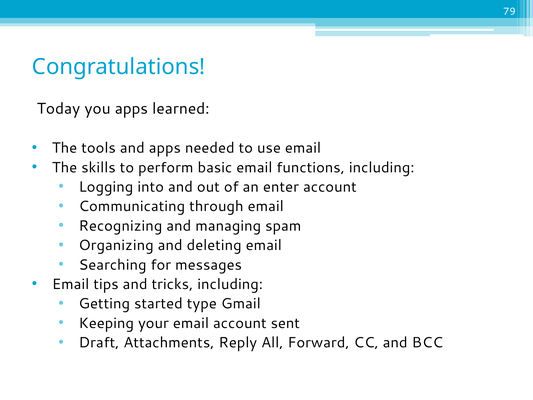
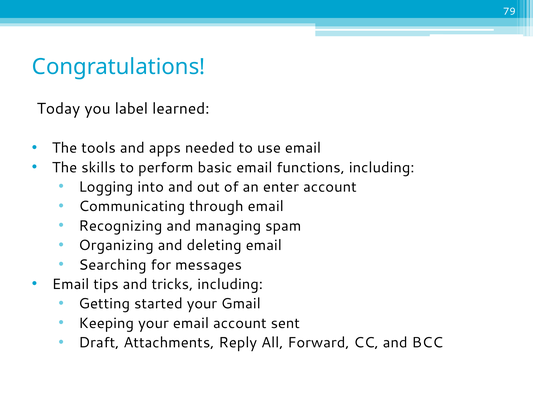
you apps: apps -> label
started type: type -> your
